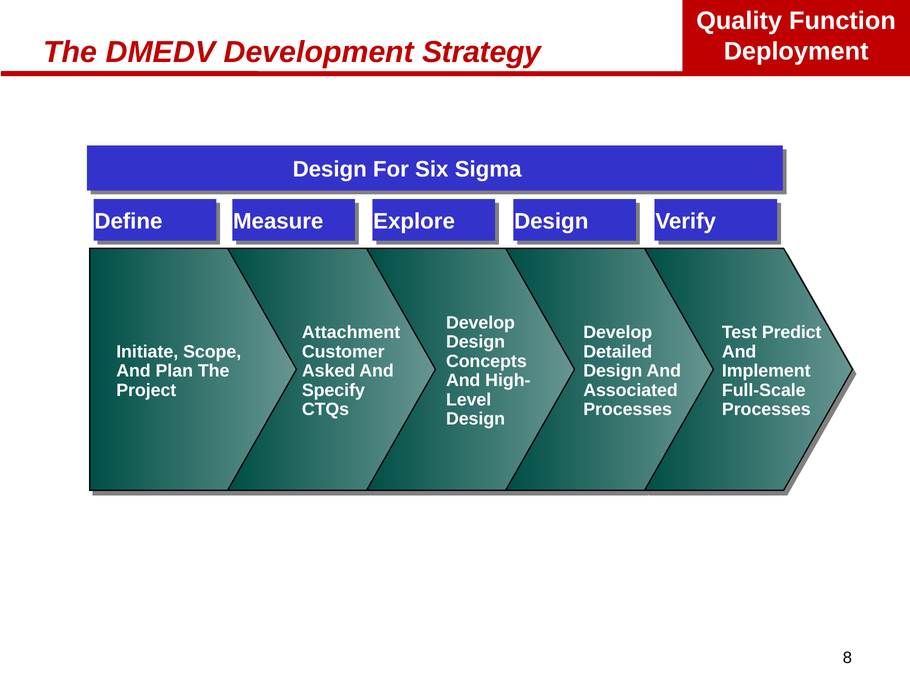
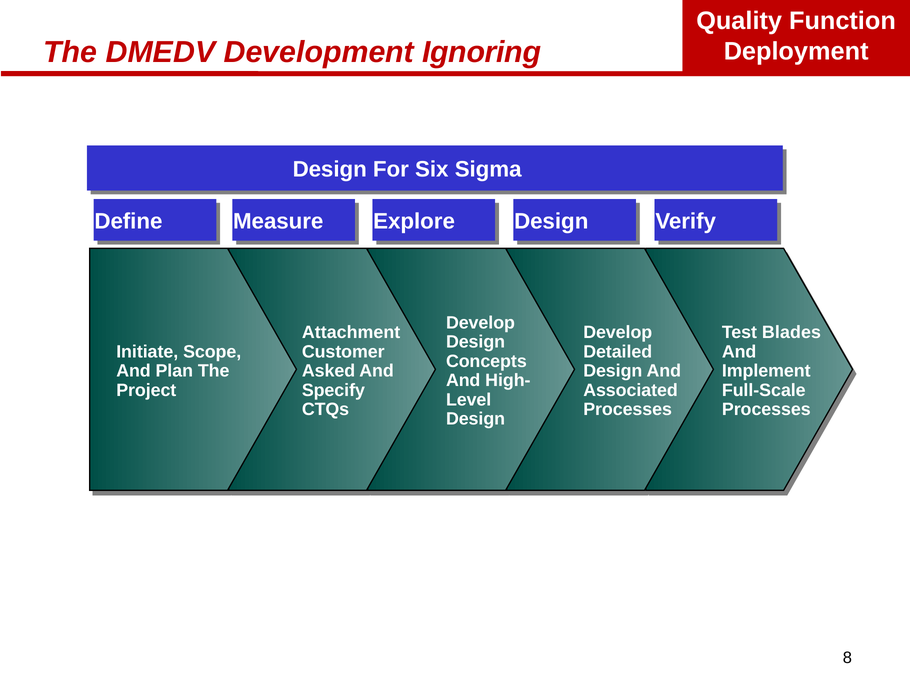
Strategy: Strategy -> Ignoring
Predict: Predict -> Blades
